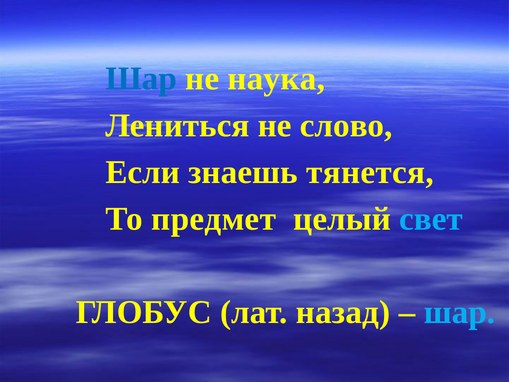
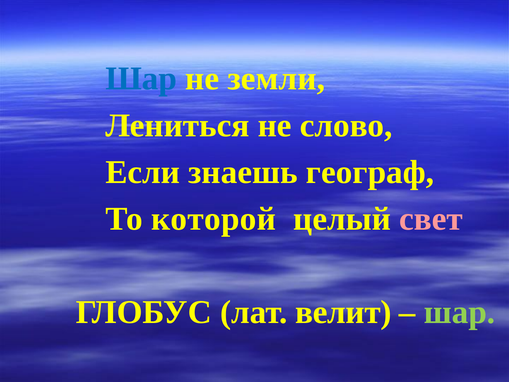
наука: наука -> земли
тянется: тянется -> географ
предмет: предмет -> которой
свет colour: light blue -> pink
назад: назад -> велит
шар at (459, 312) colour: light blue -> light green
